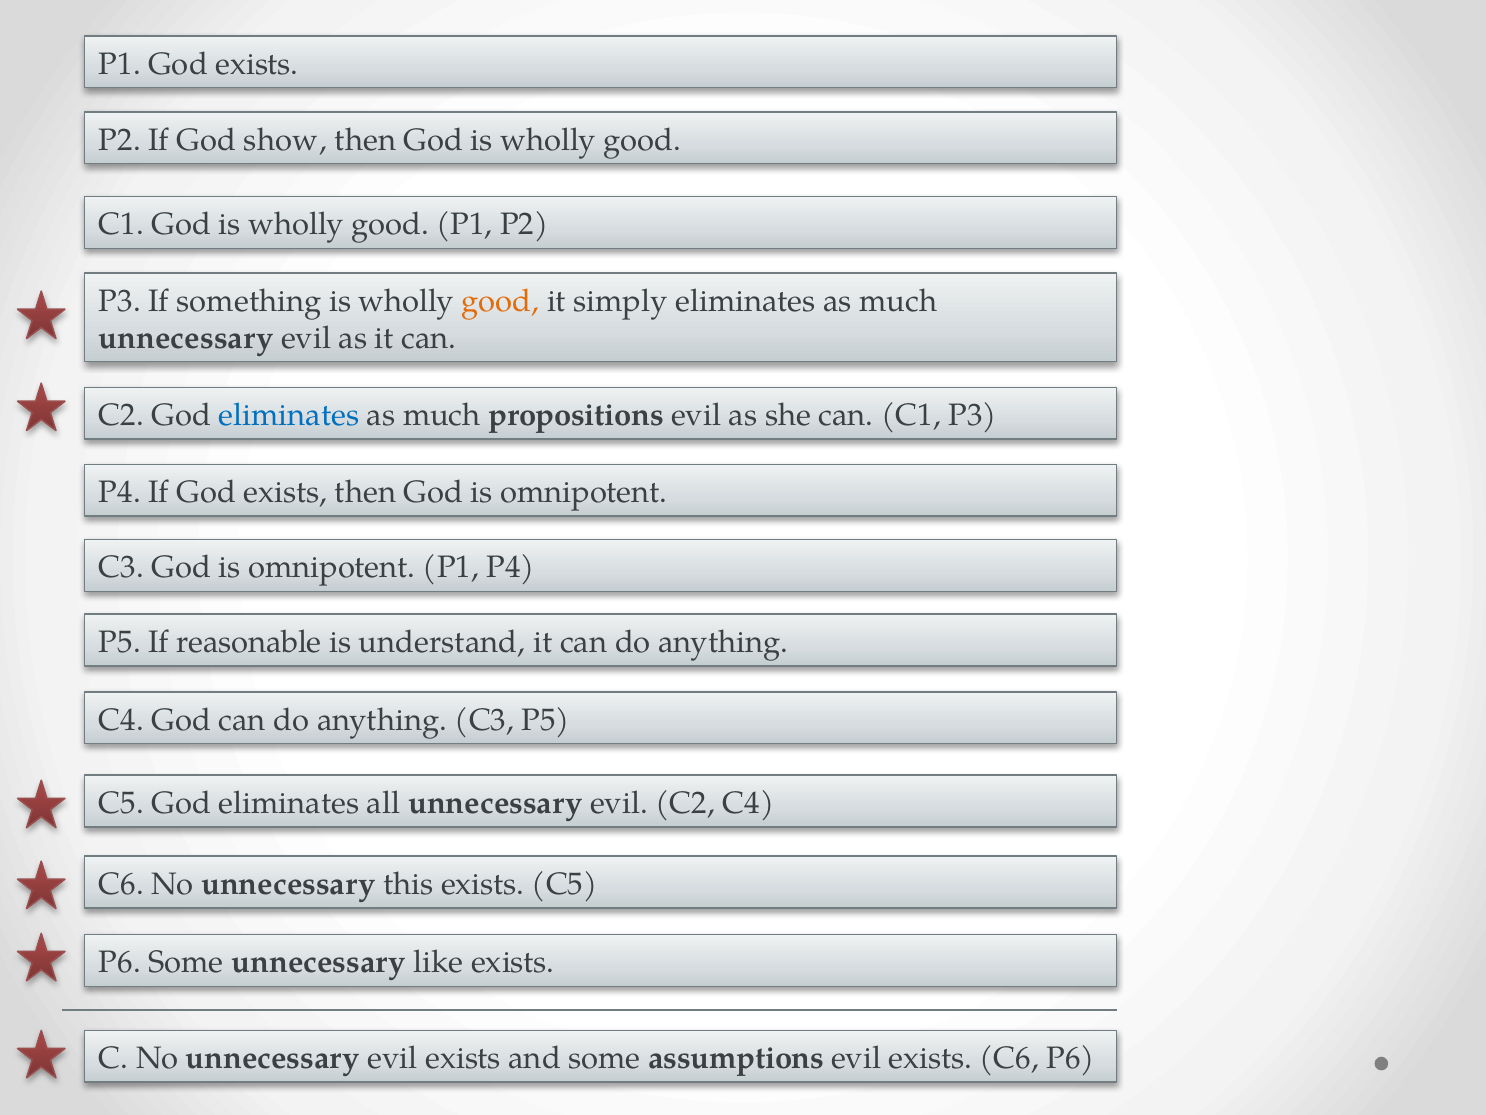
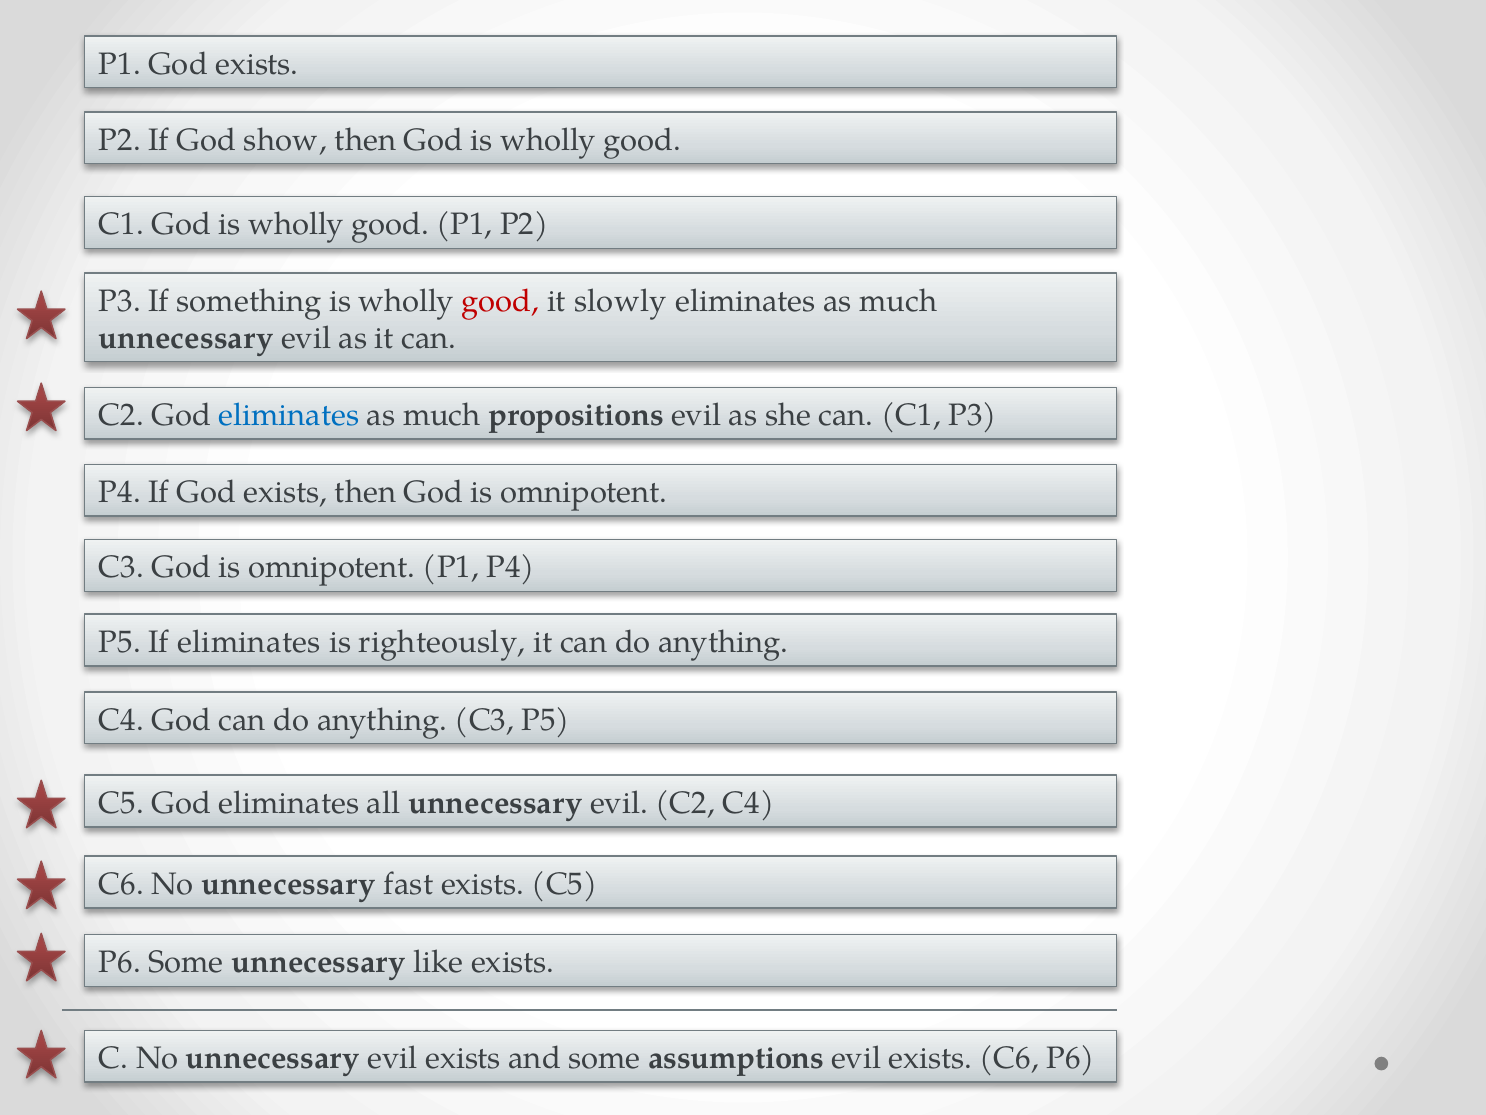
good at (500, 301) colour: orange -> red
simply: simply -> slowly
If reasonable: reasonable -> eliminates
understand: understand -> righteously
this: this -> fast
